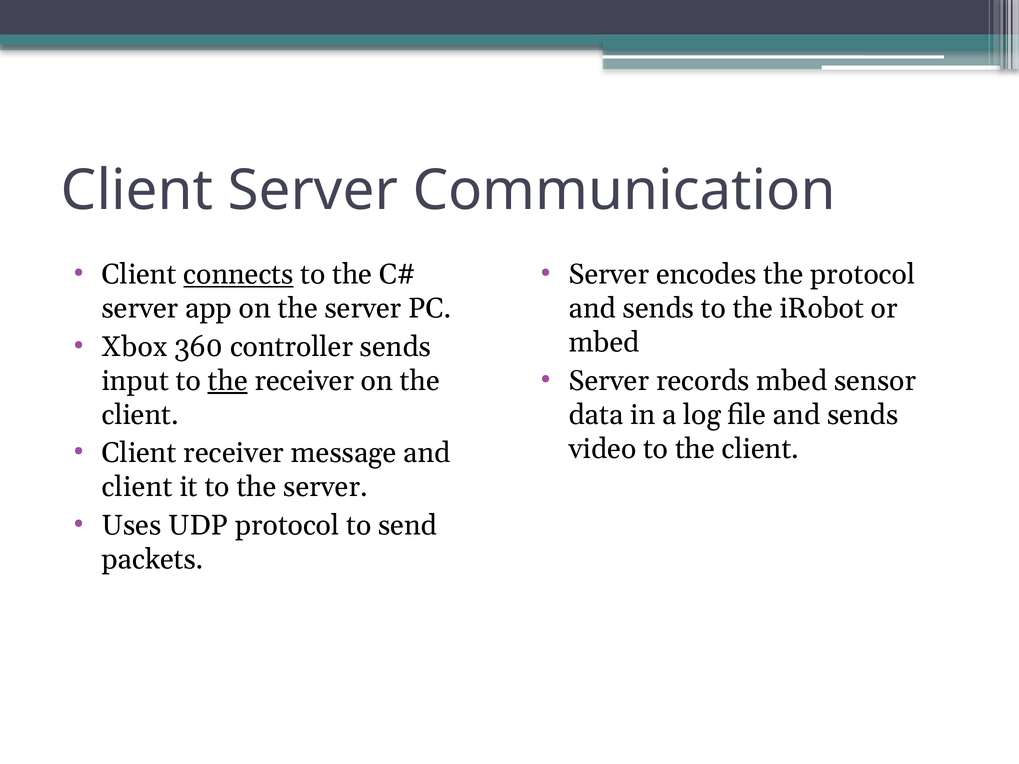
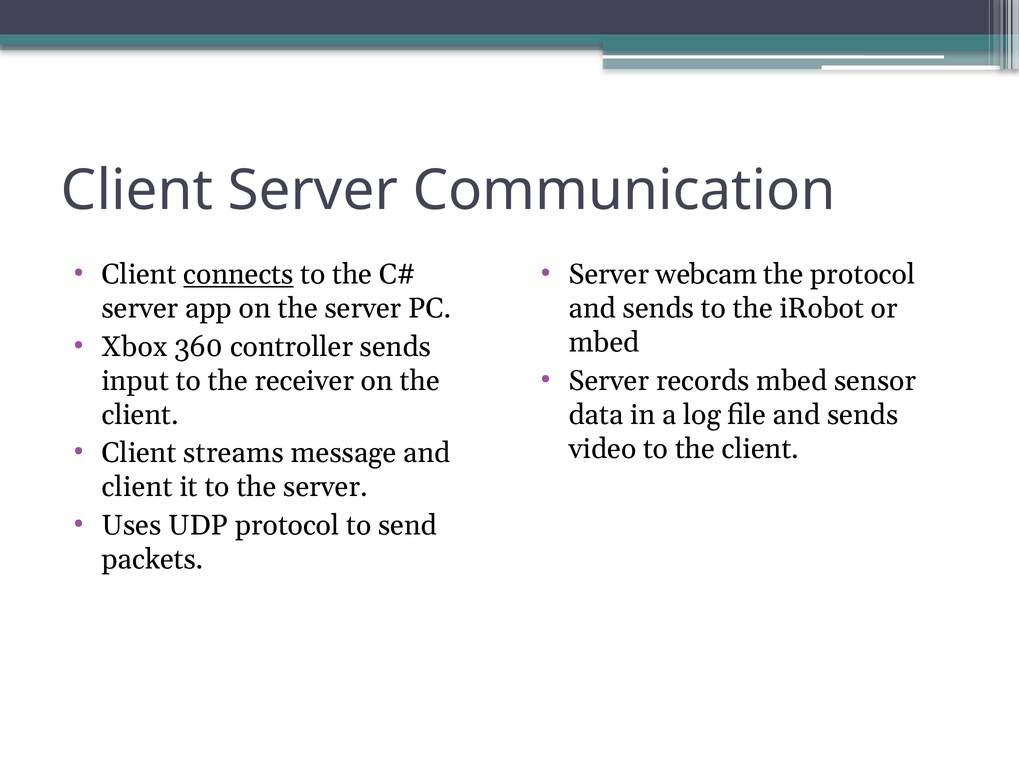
encodes: encodes -> webcam
the at (228, 381) underline: present -> none
Client receiver: receiver -> streams
